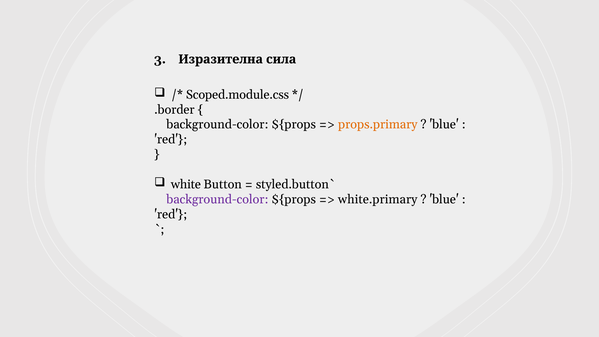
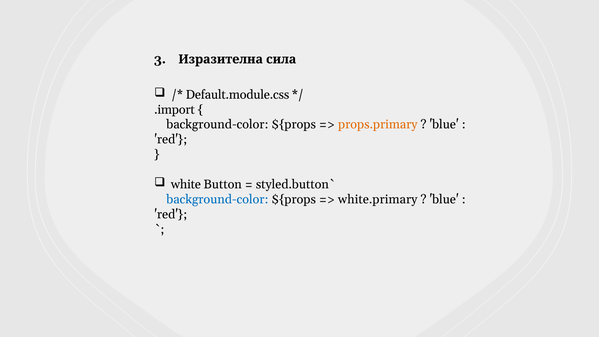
Scoped.module.css: Scoped.module.css -> Default.module.css
.border: .border -> .import
background-color at (217, 199) colour: purple -> blue
